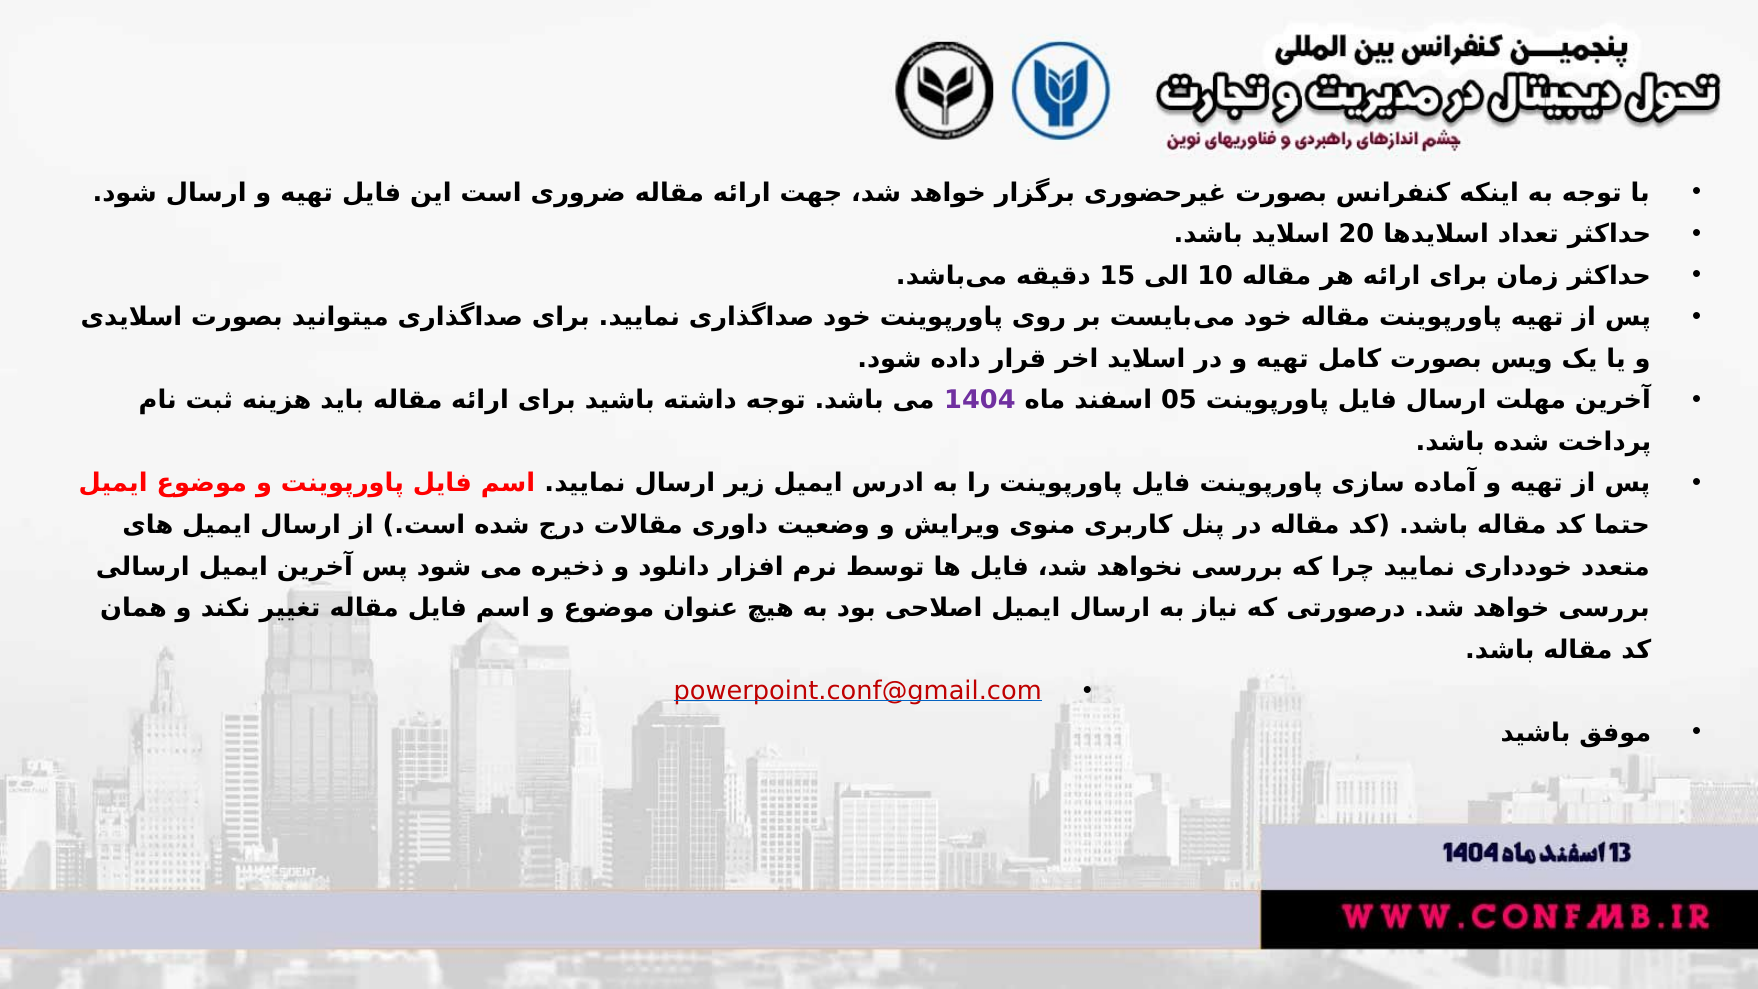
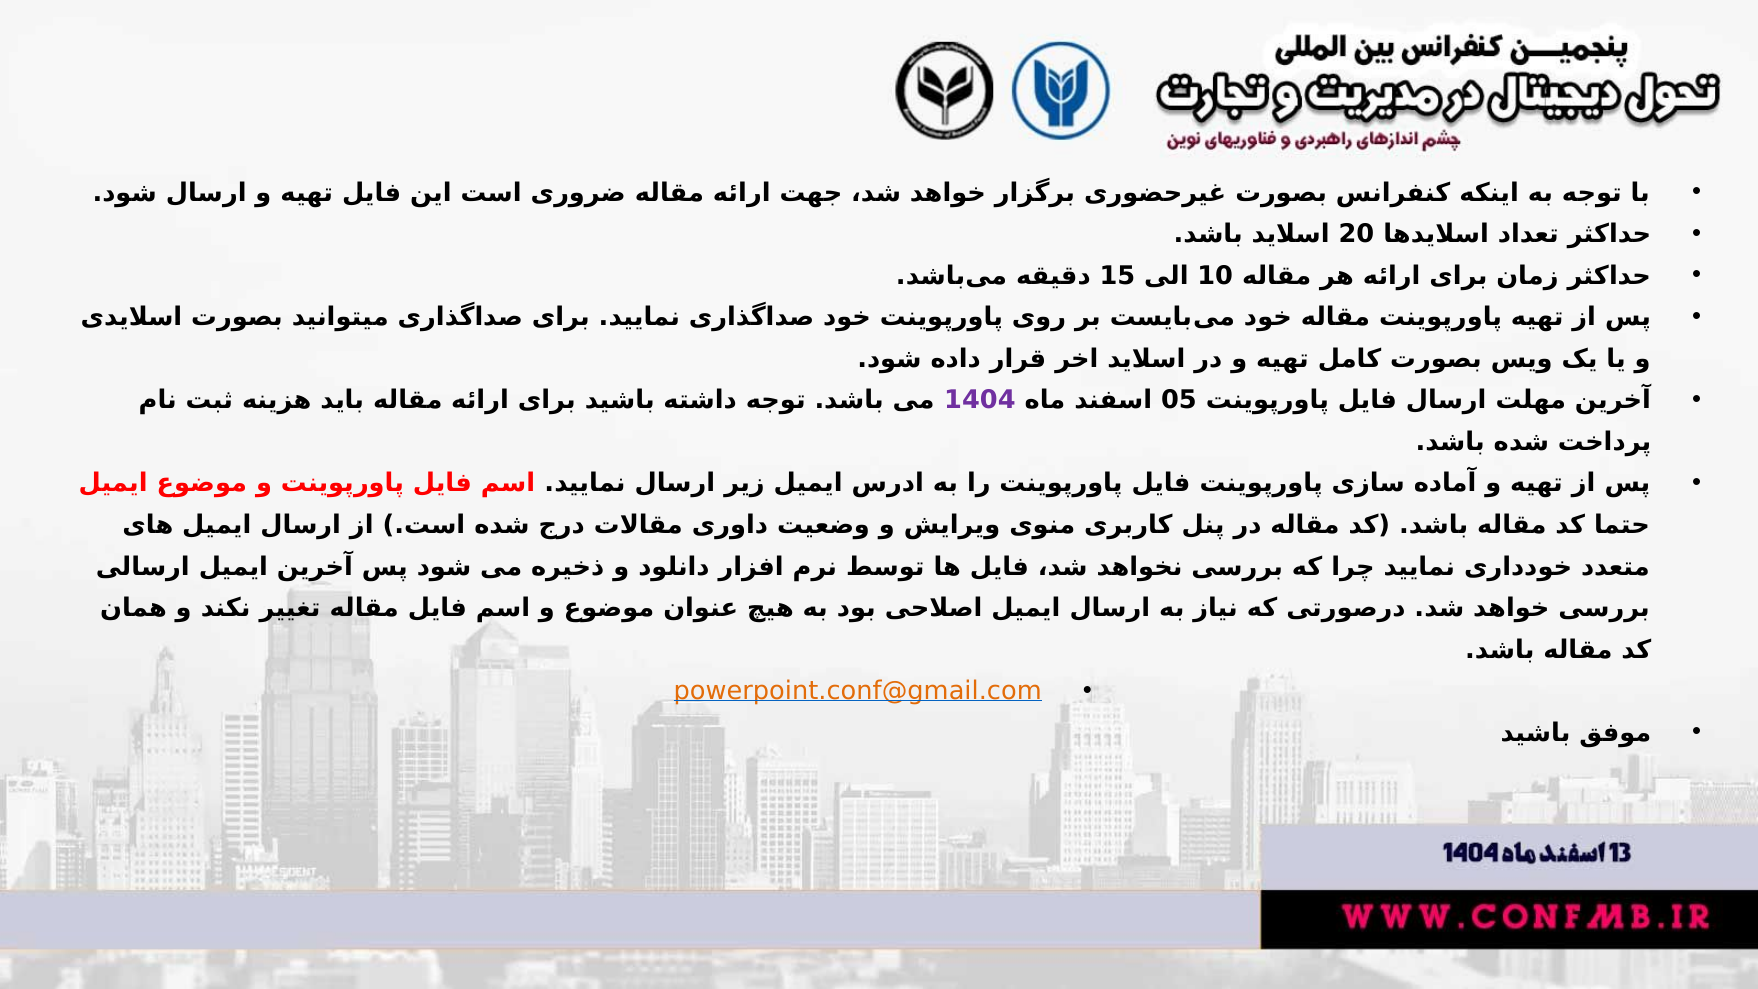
powerpoint.conf@gmail.com colour: red -> orange
